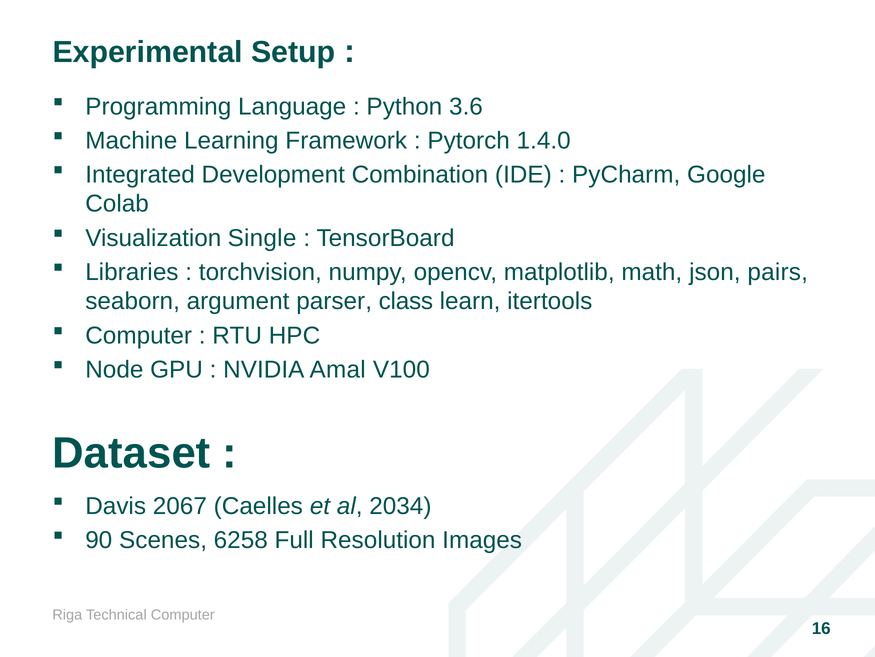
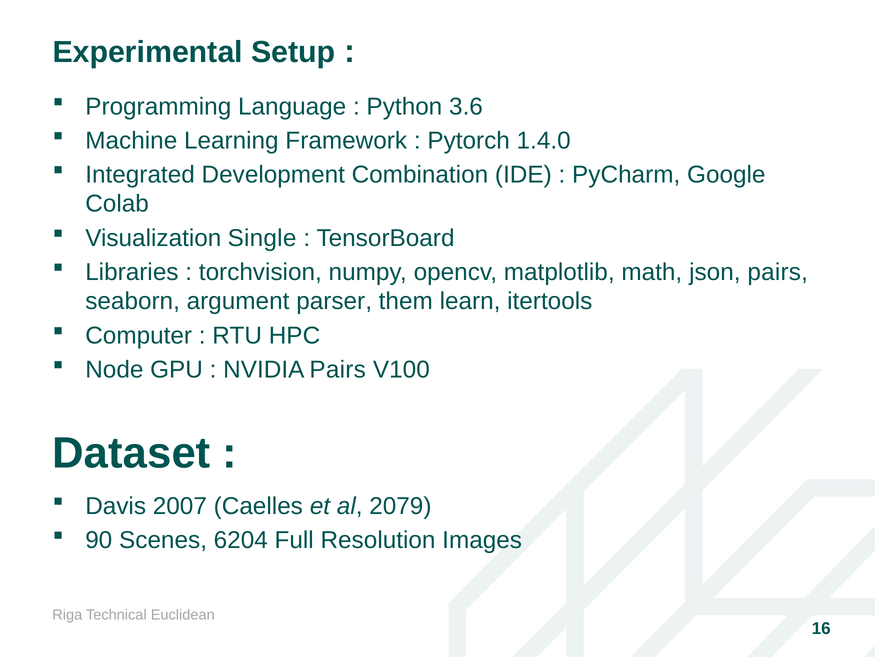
class: class -> them
NVIDIA Amal: Amal -> Pairs
2067: 2067 -> 2007
2034: 2034 -> 2079
6258: 6258 -> 6204
Technical Computer: Computer -> Euclidean
